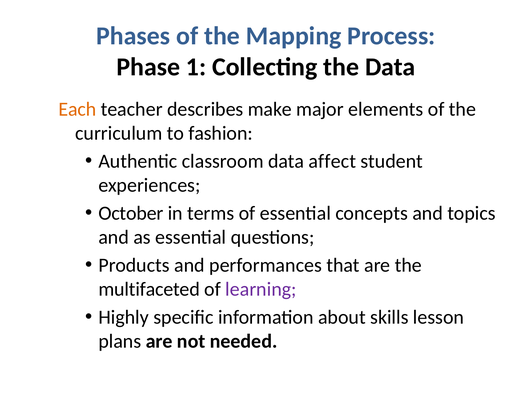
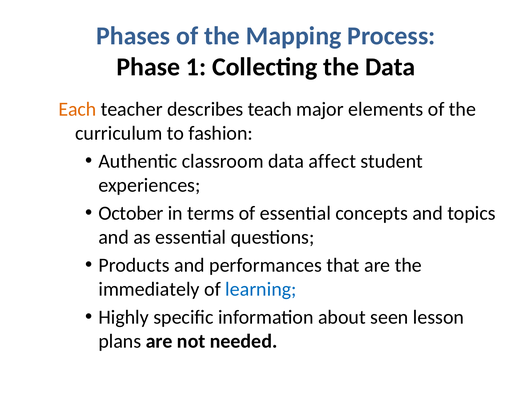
make: make -> teach
multifaceted: multifaceted -> immediately
learning colour: purple -> blue
skills: skills -> seen
